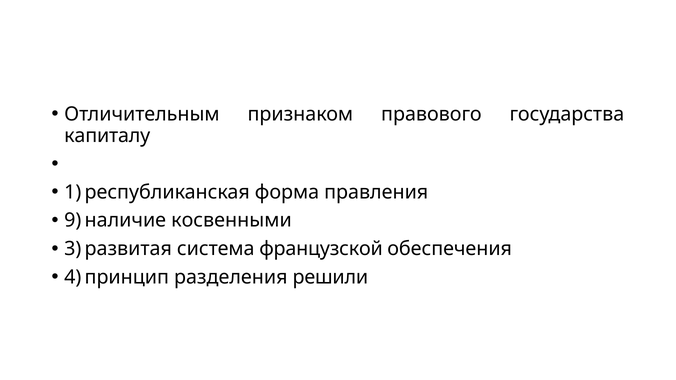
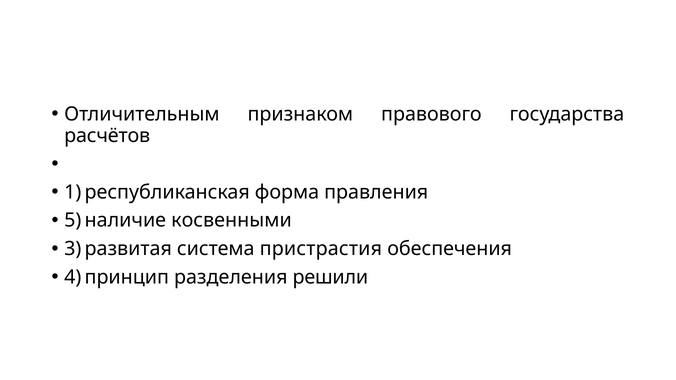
капиталу: капиталу -> расчётов
9: 9 -> 5
французской: французской -> пристрастия
